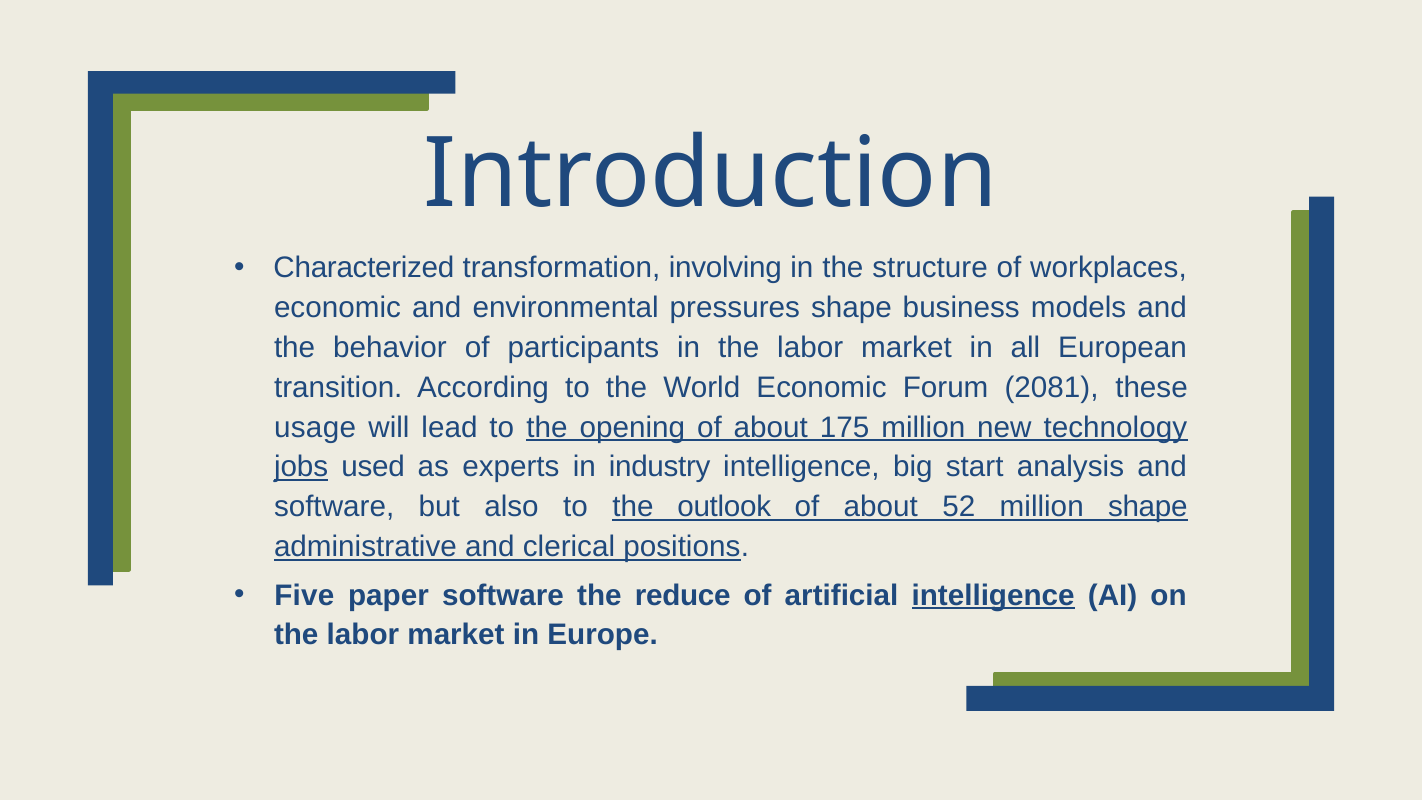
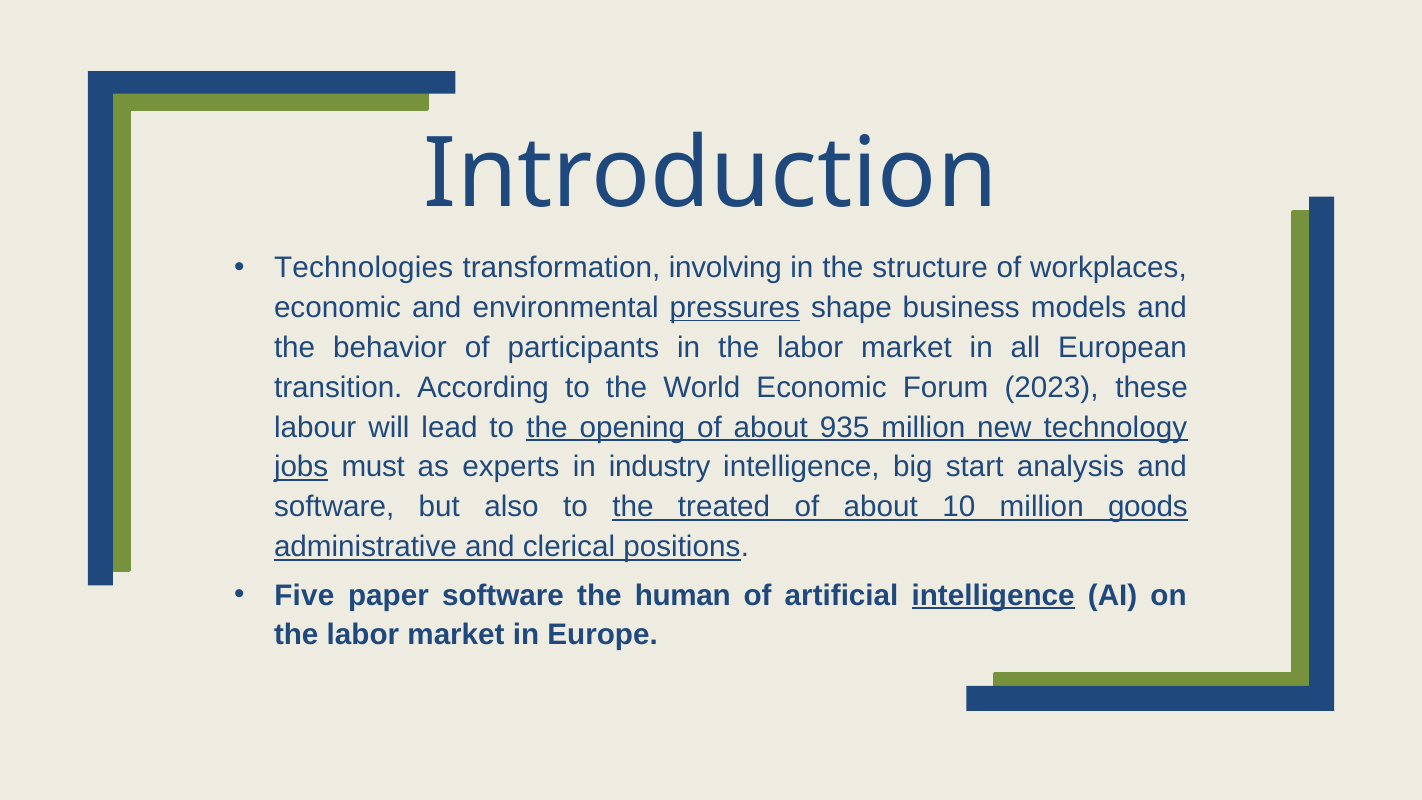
Characterized: Characterized -> Technologies
pressures underline: none -> present
2081: 2081 -> 2023
usage: usage -> labour
175: 175 -> 935
used: used -> must
outlook: outlook -> treated
52: 52 -> 10
million shape: shape -> goods
reduce: reduce -> human
